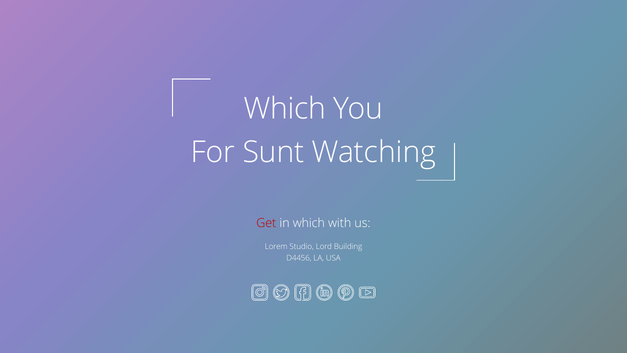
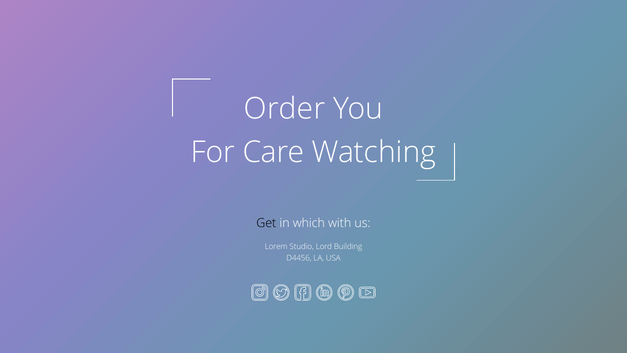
Which at (285, 109): Which -> Order
Sunt: Sunt -> Care
Get colour: red -> black
